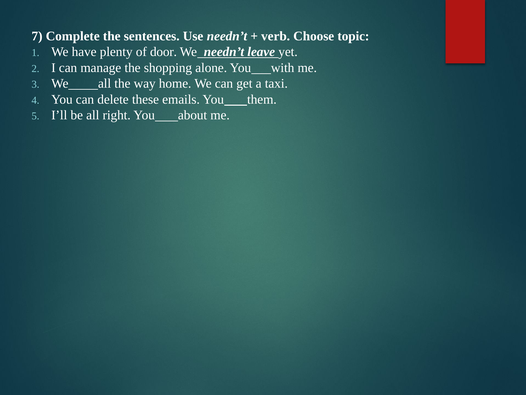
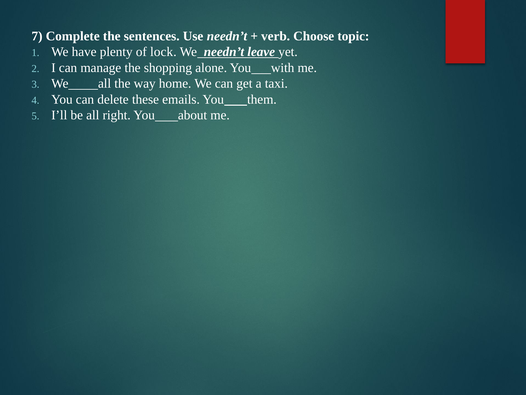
door: door -> lock
